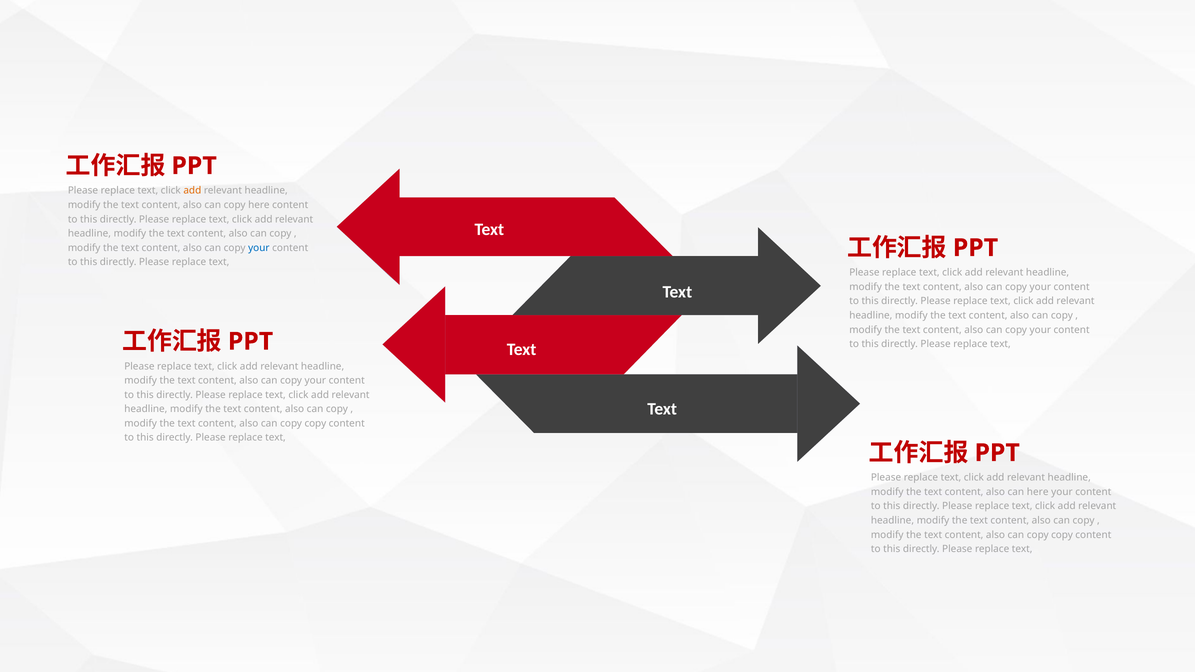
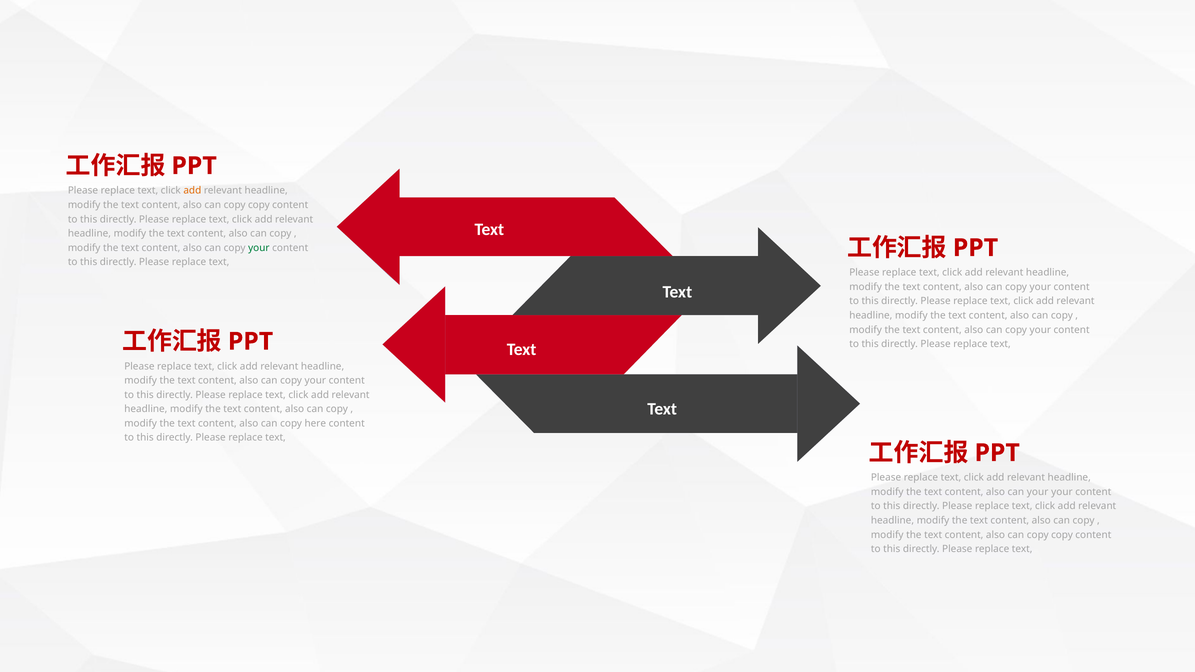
here at (259, 205): here -> copy
your at (259, 248) colour: blue -> green
copy at (315, 424): copy -> here
can here: here -> your
